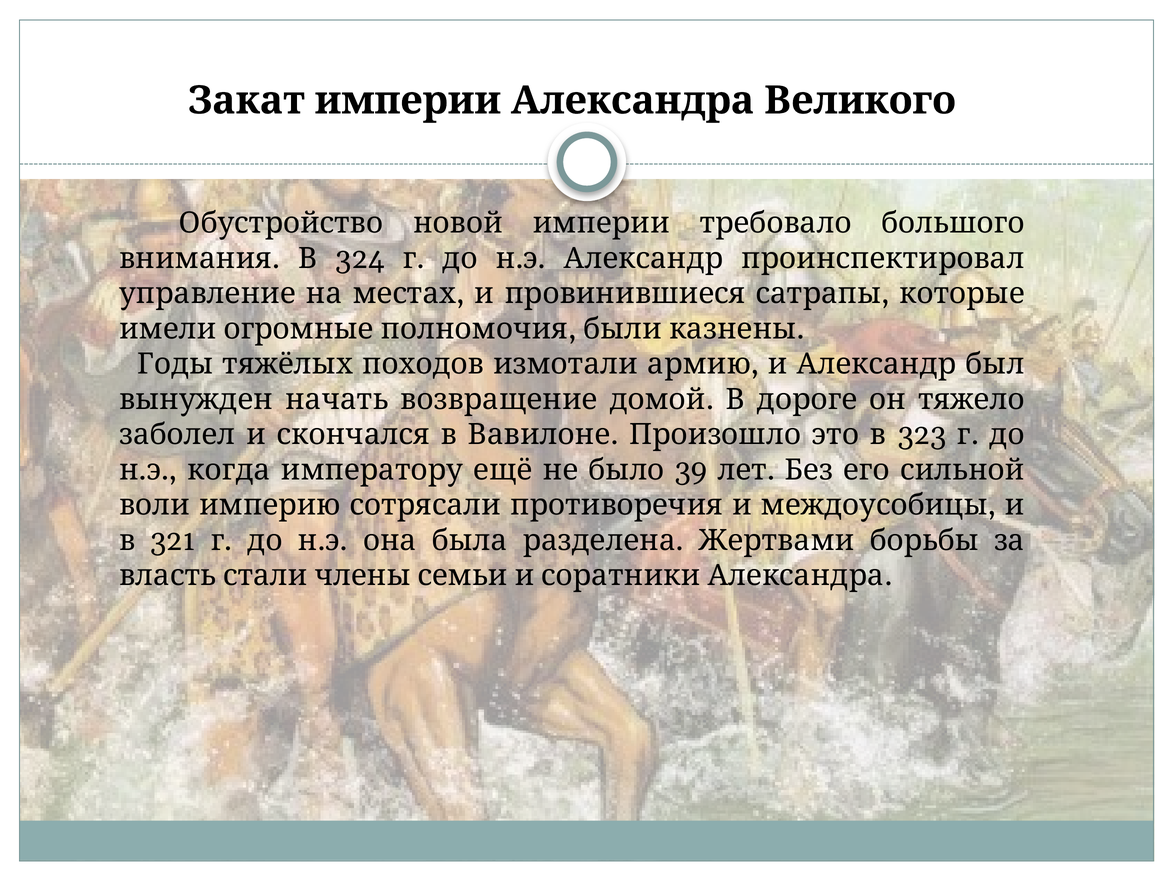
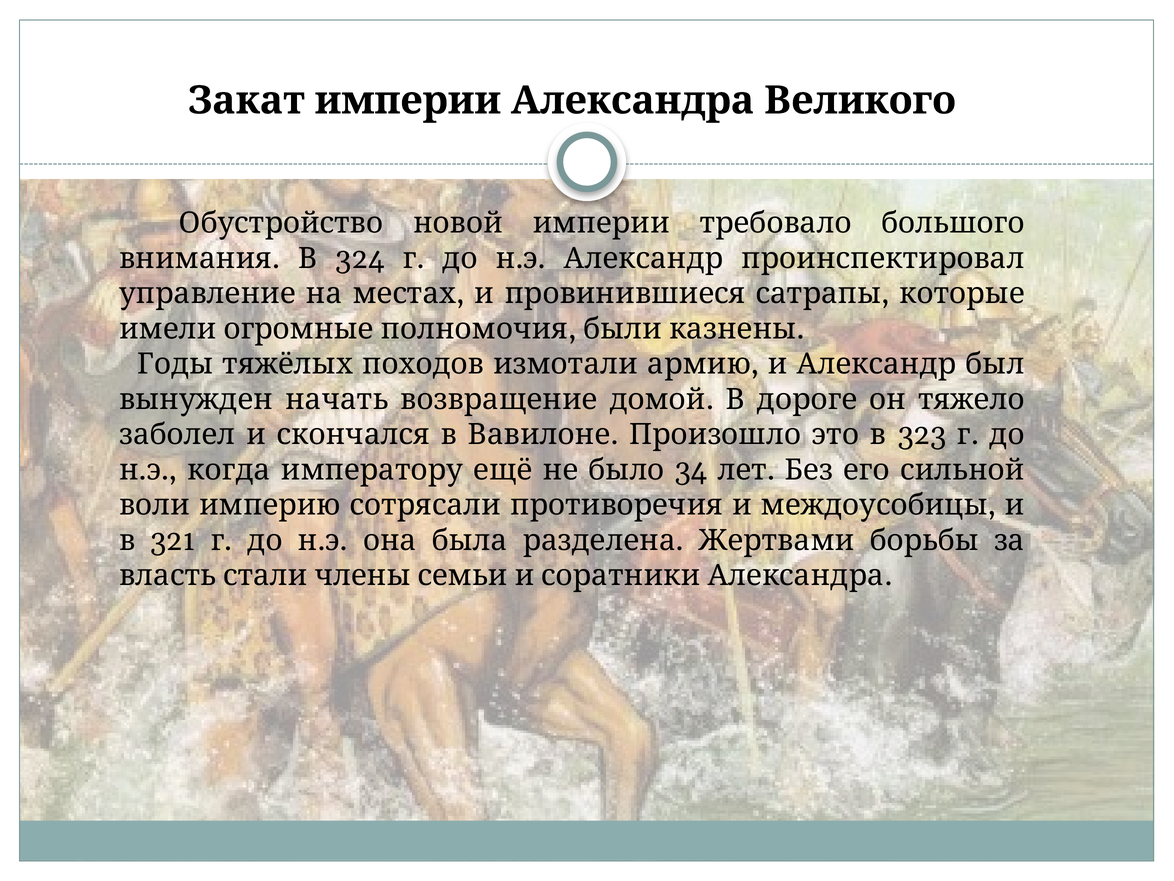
39: 39 -> 34
